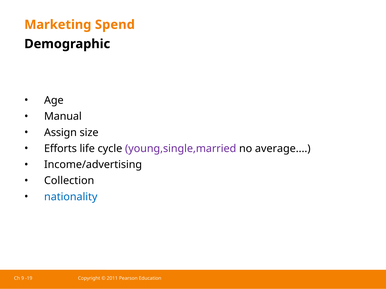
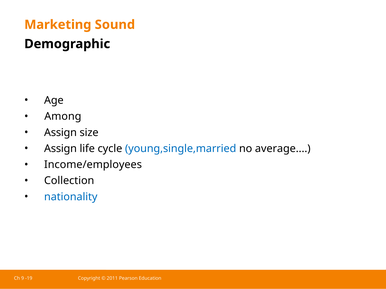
Spend: Spend -> Sound
Manual: Manual -> Among
Efforts at (60, 149): Efforts -> Assign
young,single,married colour: purple -> blue
Income/advertising: Income/advertising -> Income/employees
